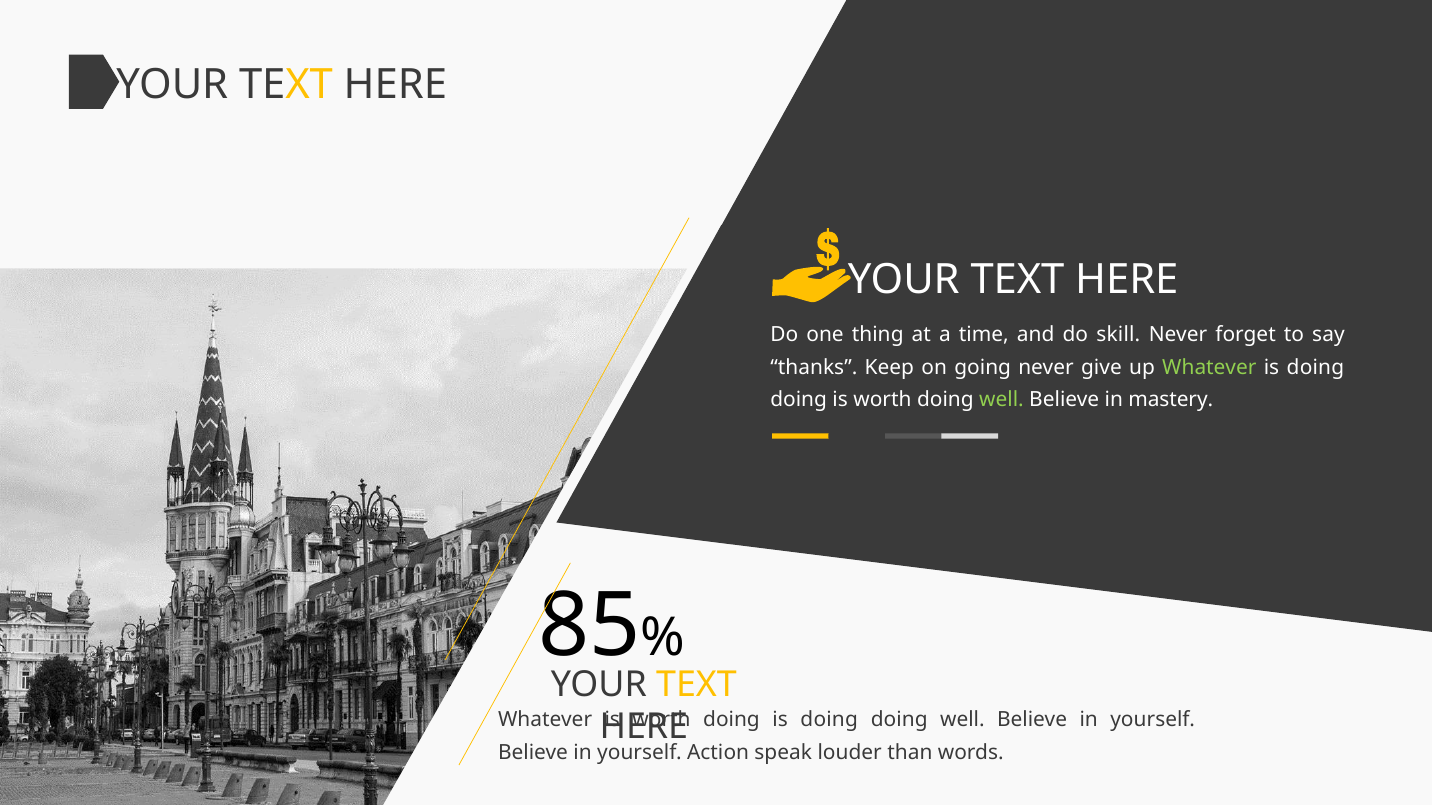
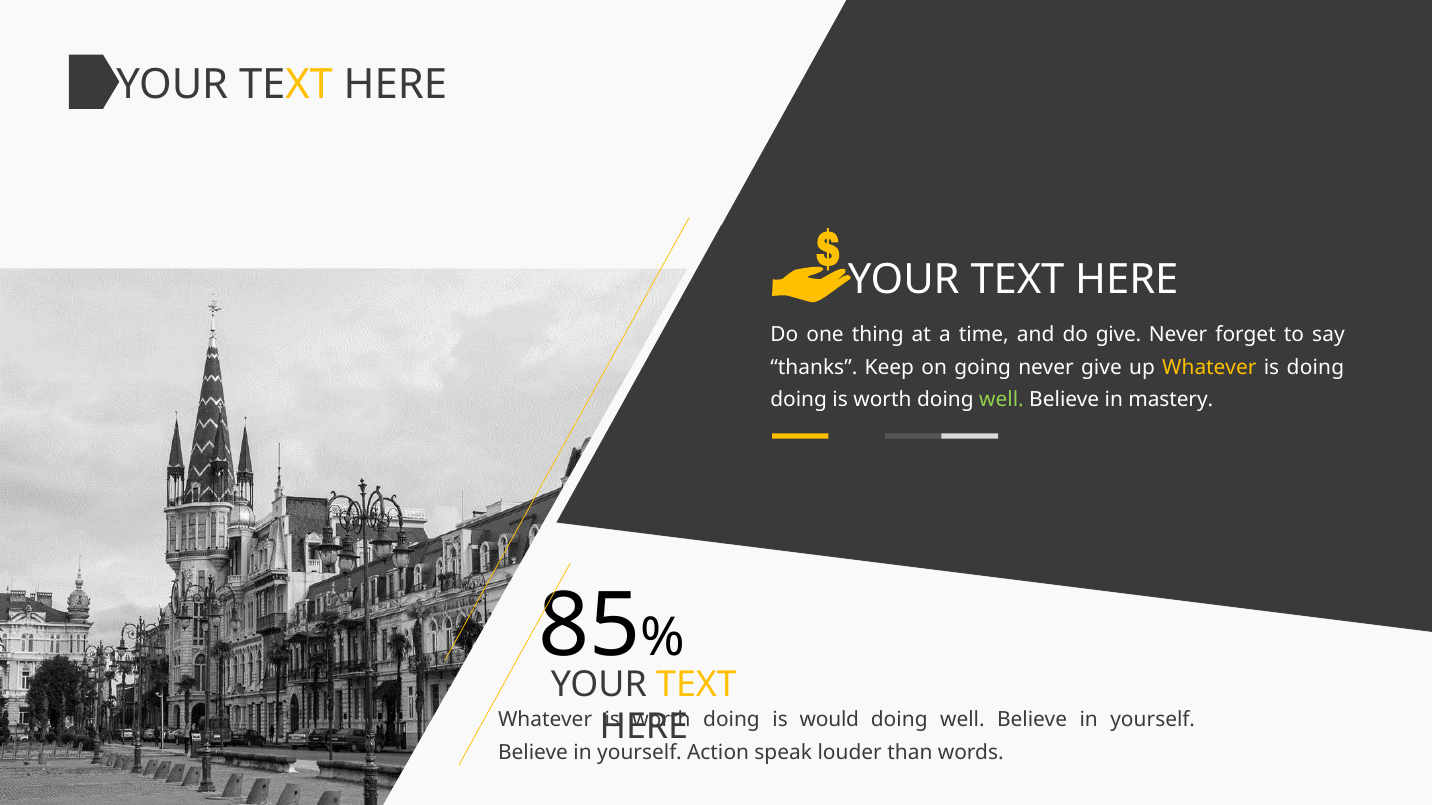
do skill: skill -> give
Whatever at (1209, 368) colour: light green -> yellow
doing is doing: doing -> would
